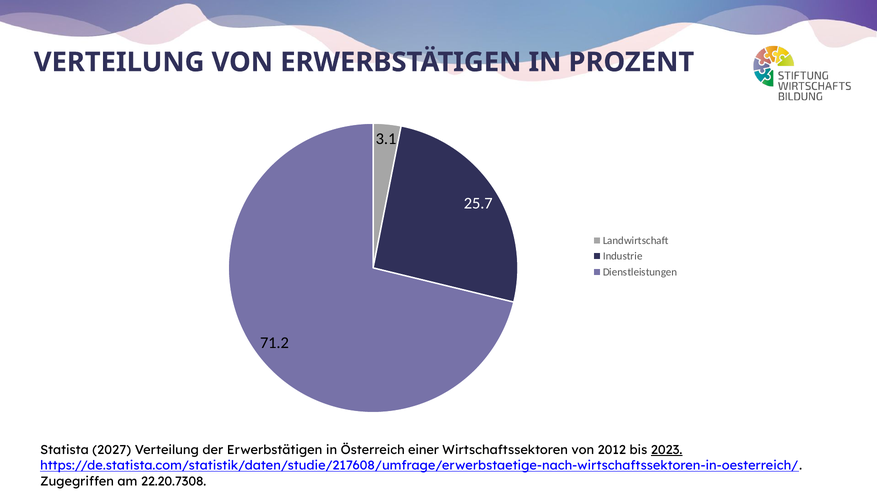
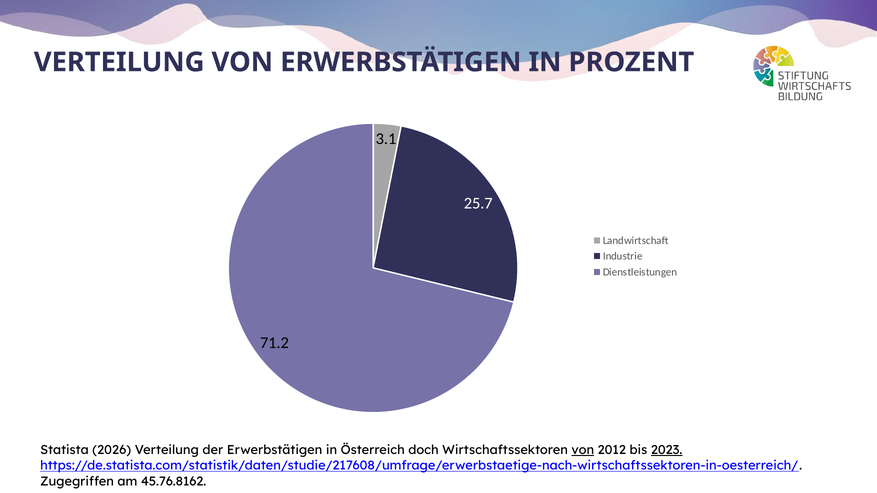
2027: 2027 -> 2026
einer: einer -> doch
von at (583, 450) underline: none -> present
22.20.7308: 22.20.7308 -> 45.76.8162
